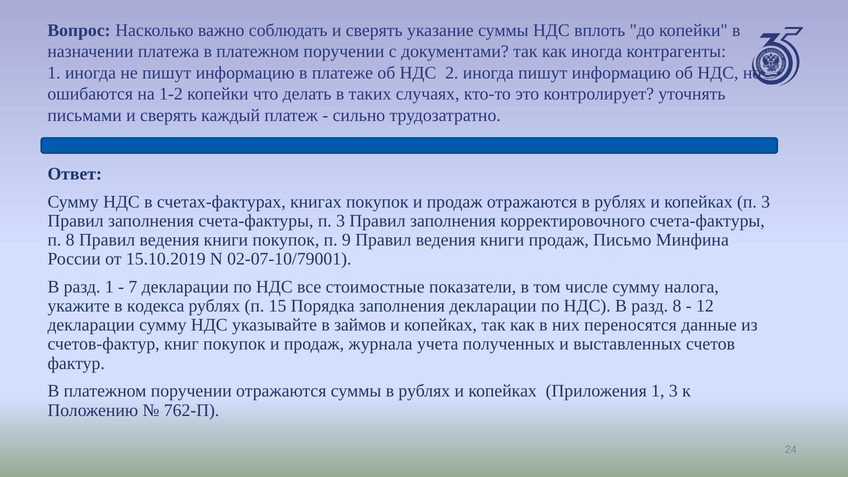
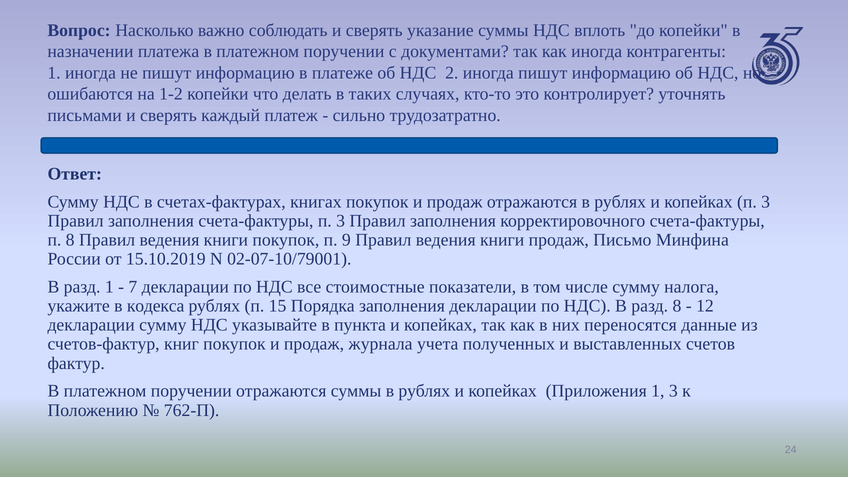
займов: займов -> пункта
